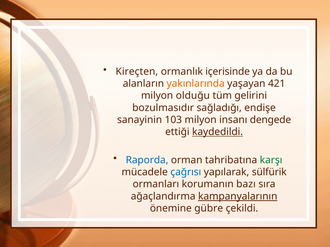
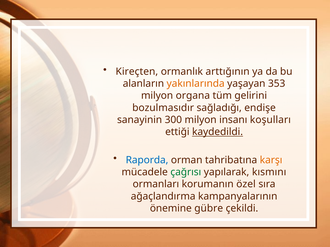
içerisinde: içerisinde -> arttığının
421: 421 -> 353
olduğu: olduğu -> organa
103: 103 -> 300
dengede: dengede -> koşulları
karşı colour: green -> orange
çağrısı colour: blue -> green
sülfürik: sülfürik -> kısmını
bazı: bazı -> özel
kampanyalarının underline: present -> none
